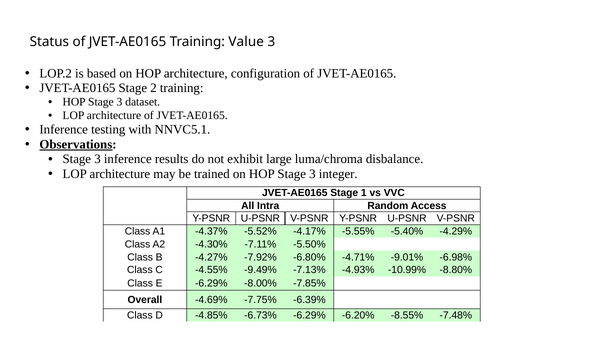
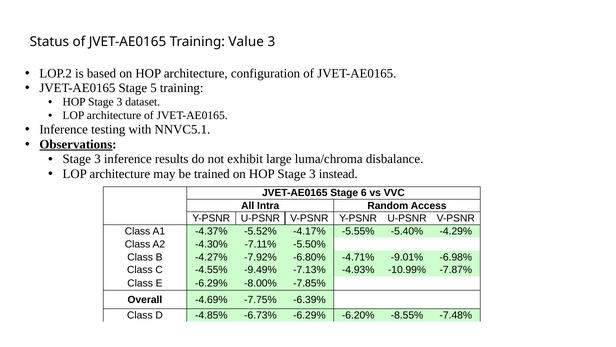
2: 2 -> 5
integer: integer -> instead
1: 1 -> 6
-8.80%: -8.80% -> -7.87%
